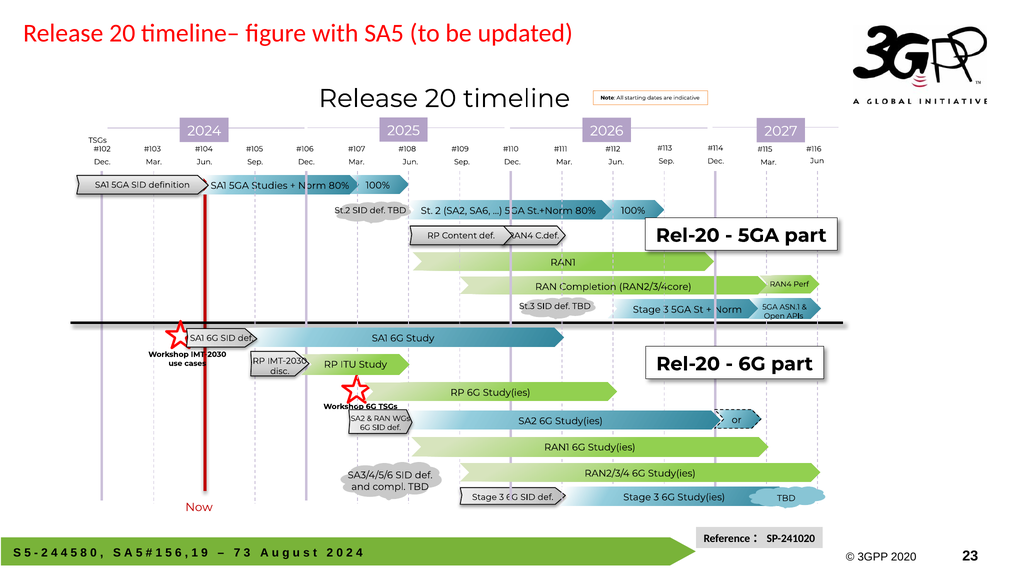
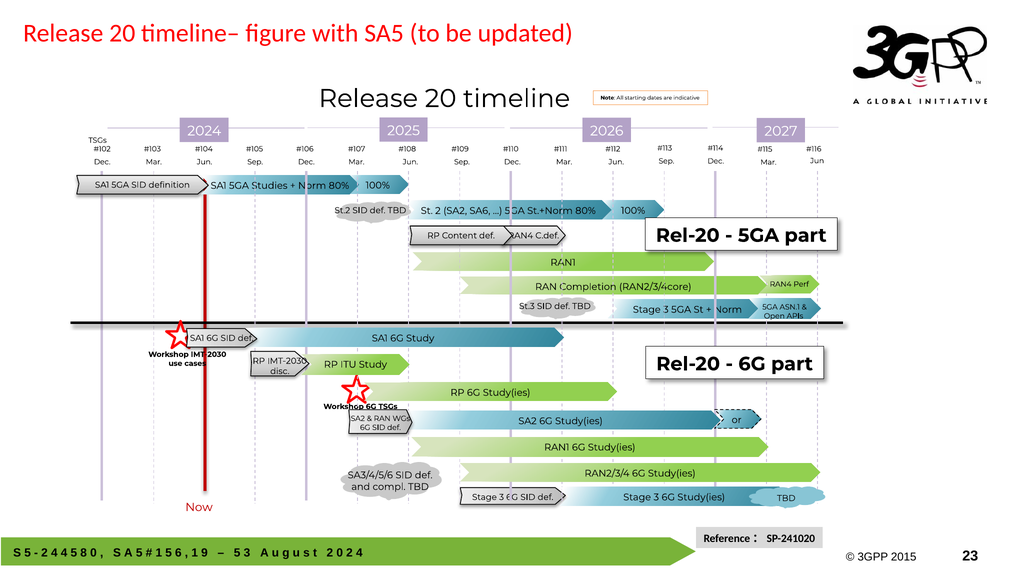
7 at (237, 553): 7 -> 5
2020: 2020 -> 2015
